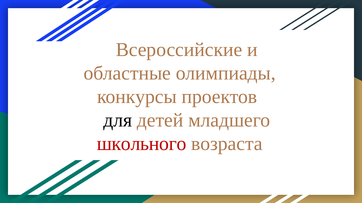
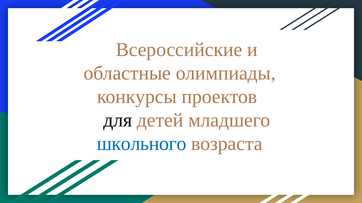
школьного colour: red -> blue
